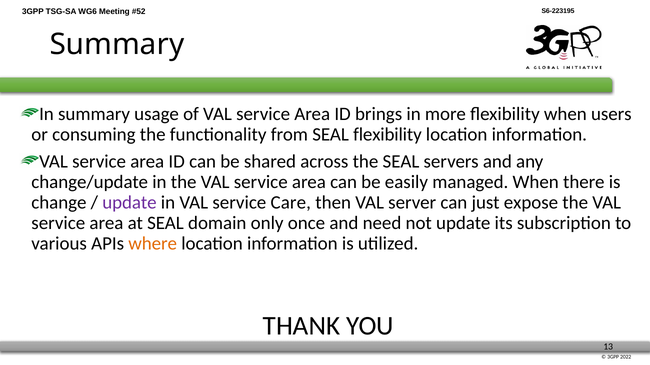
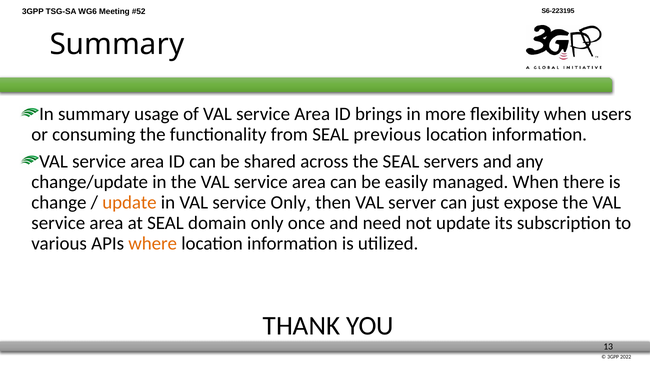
SEAL flexibility: flexibility -> previous
update at (129, 203) colour: purple -> orange
service Care: Care -> Only
